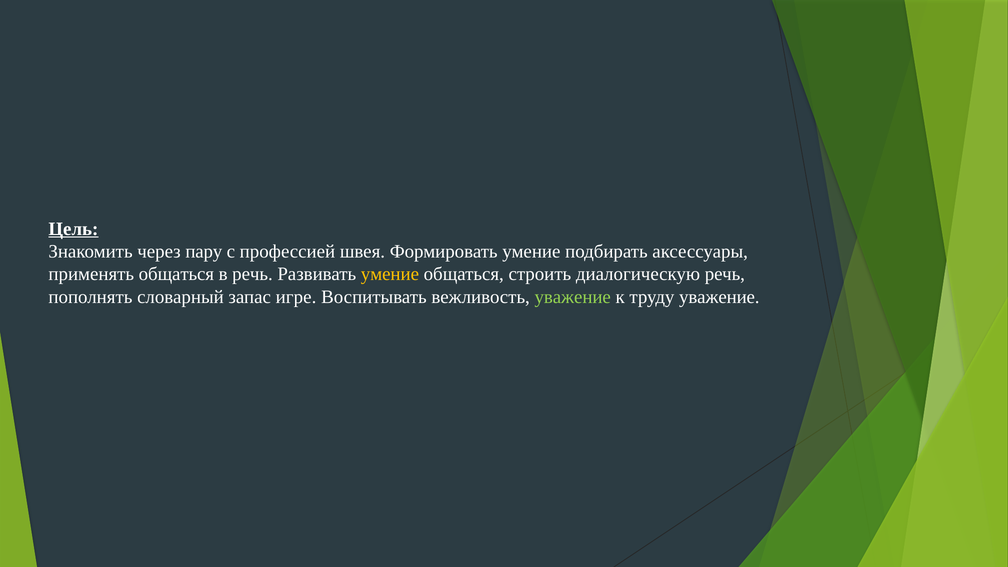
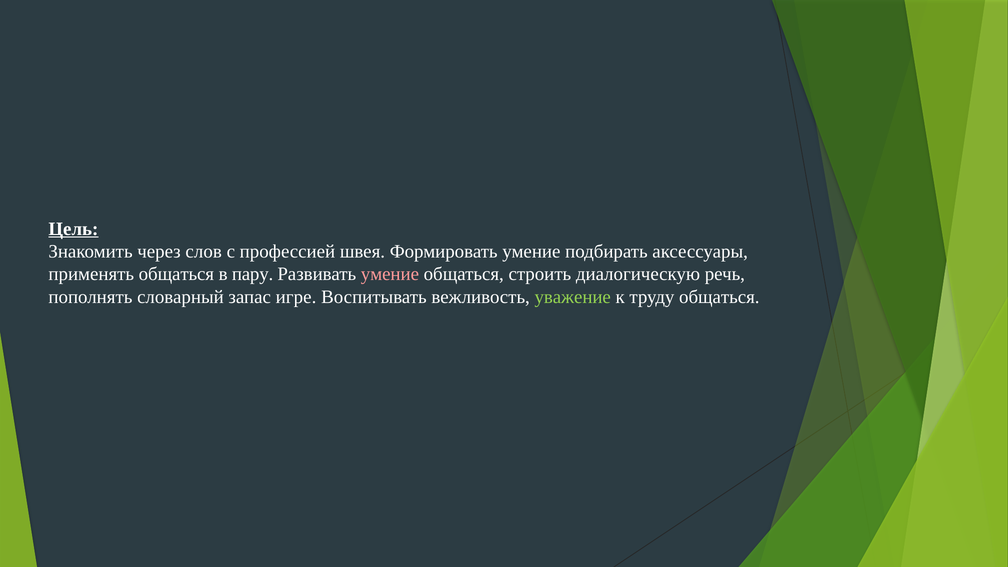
пару: пару -> слов
в речь: речь -> пару
умение at (390, 274) colour: yellow -> pink
труду уважение: уважение -> общаться
